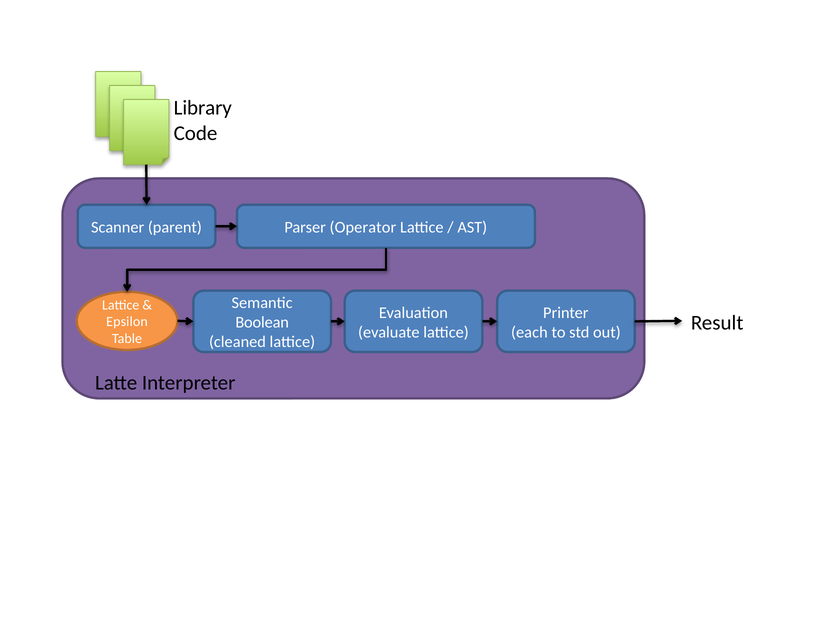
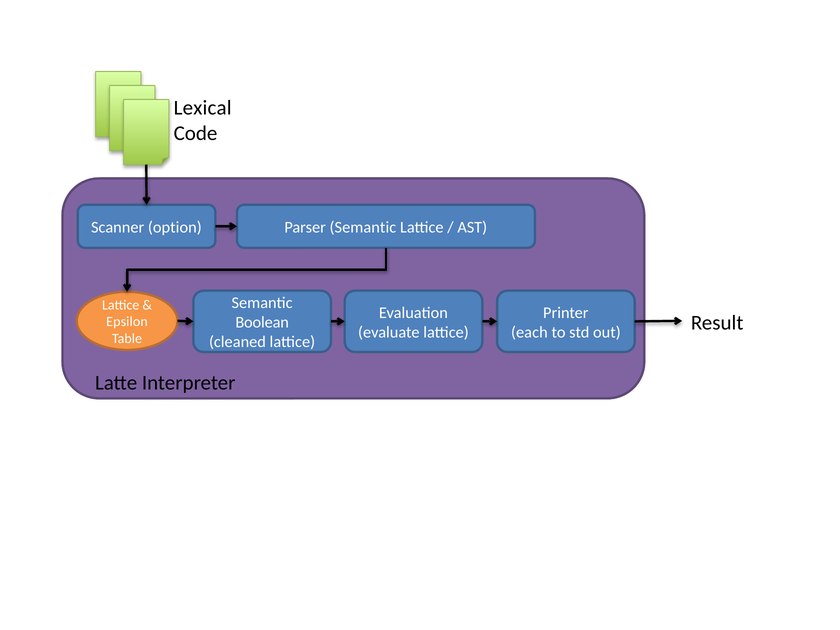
Library: Library -> Lexical
parent: parent -> option
Parser Operator: Operator -> Semantic
